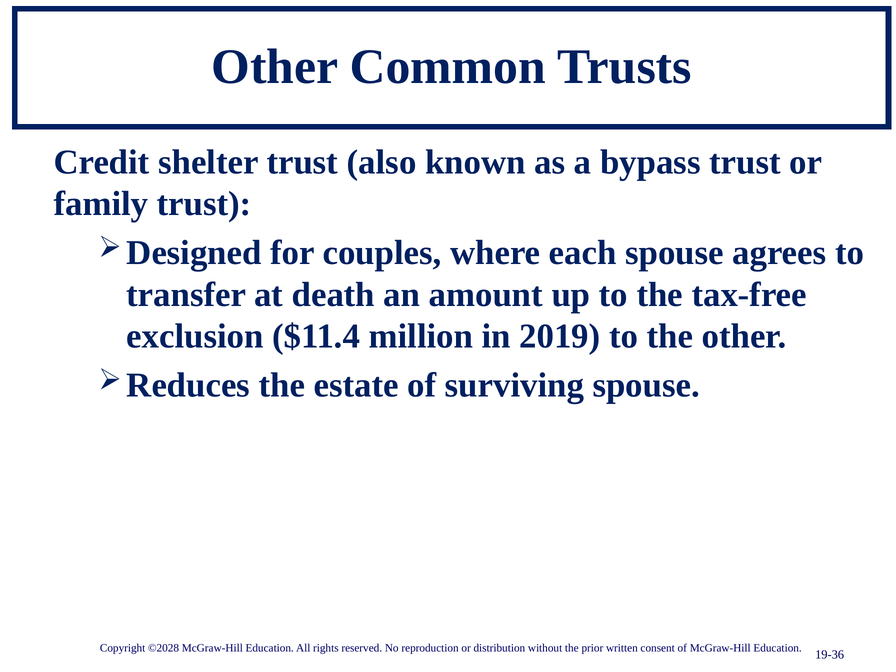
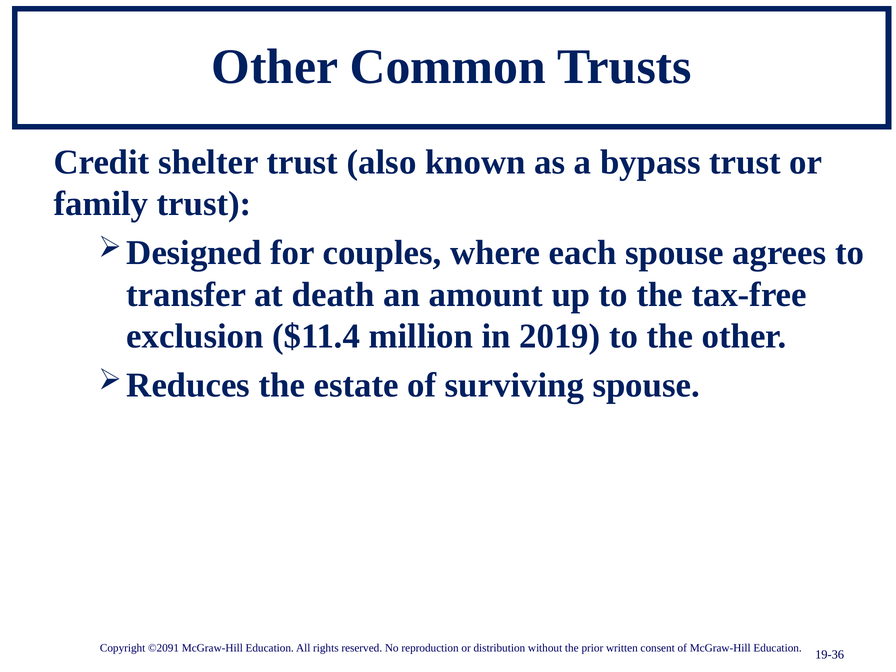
©2028: ©2028 -> ©2091
